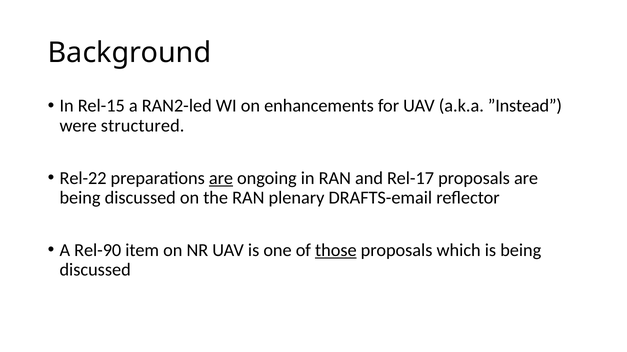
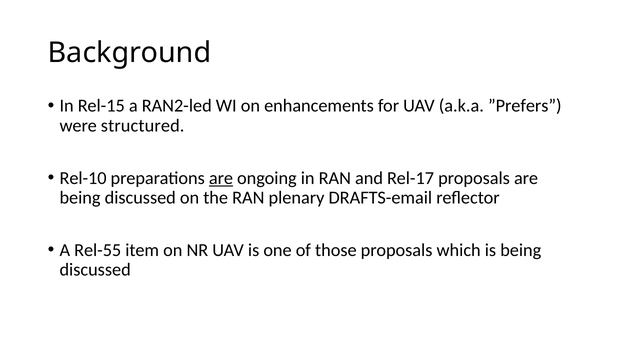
”Instead: ”Instead -> ”Prefers
Rel-22: Rel-22 -> Rel-10
Rel-90: Rel-90 -> Rel-55
those underline: present -> none
